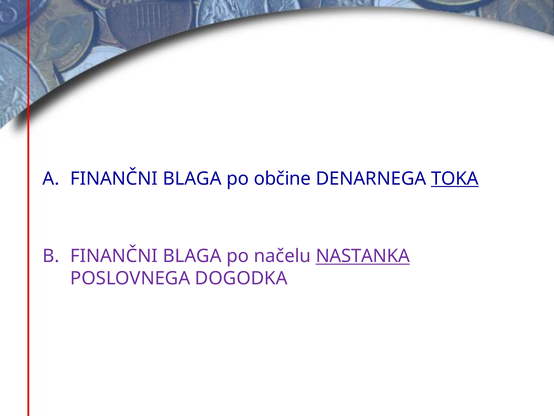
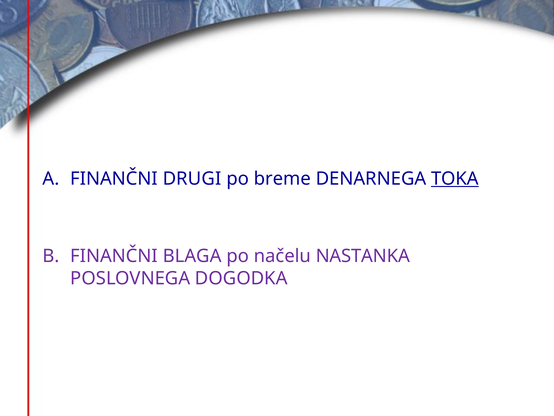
BLAGA at (192, 178): BLAGA -> DRUGI
občine: občine -> breme
NASTANKA underline: present -> none
